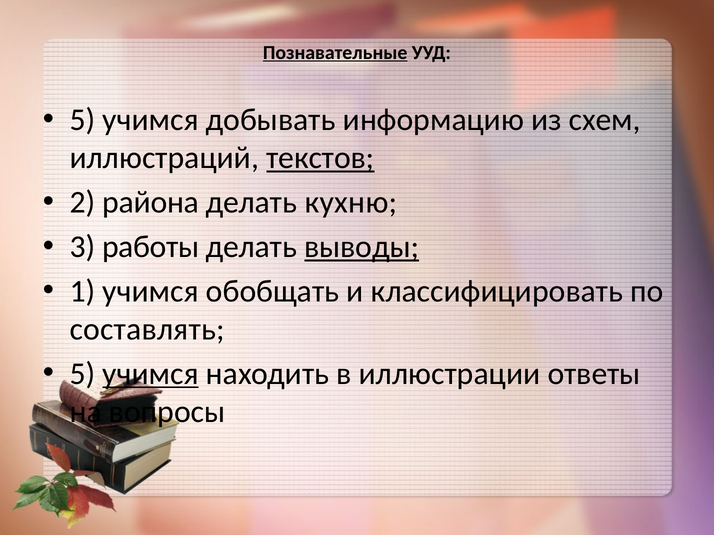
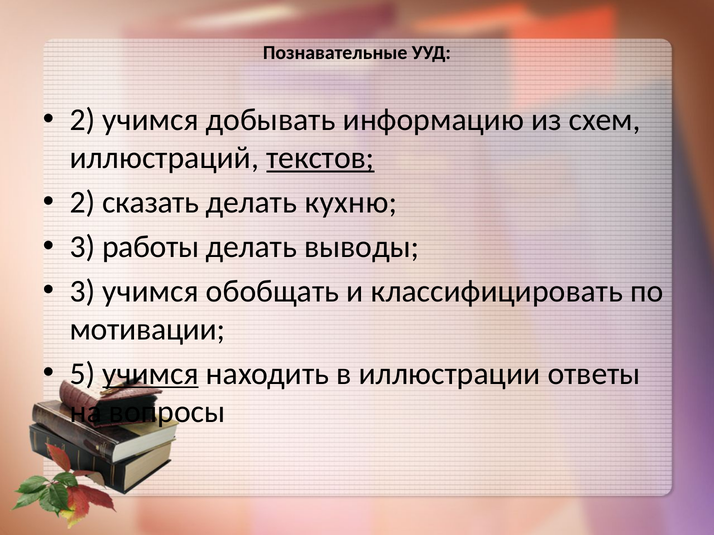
Познавательные underline: present -> none
5 at (82, 120): 5 -> 2
района: района -> сказать
выводы underline: present -> none
1 at (82, 291): 1 -> 3
составлять: составлять -> мотивации
